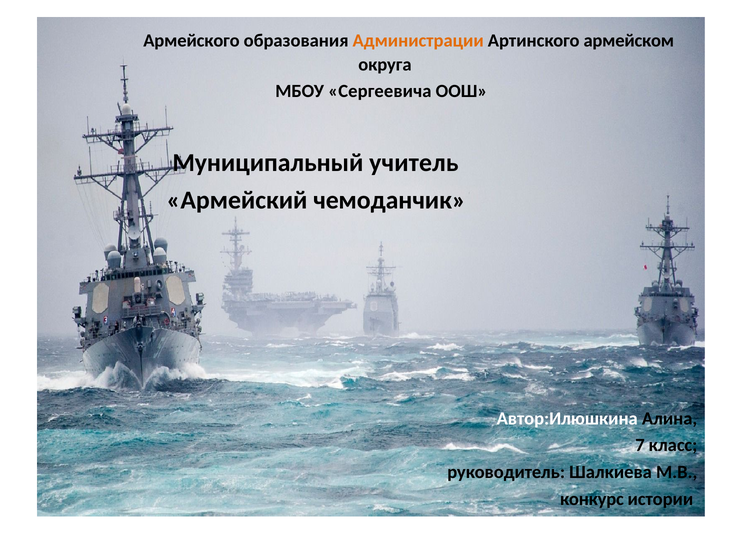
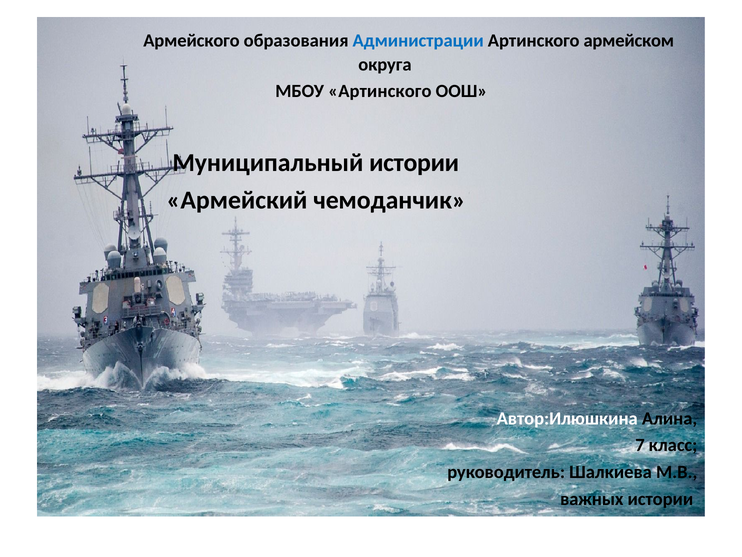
Администрации colour: orange -> blue
МБОУ Сергеевича: Сергеевича -> Артинского
Муниципальный учитель: учитель -> истории
конкурс: конкурс -> важных
